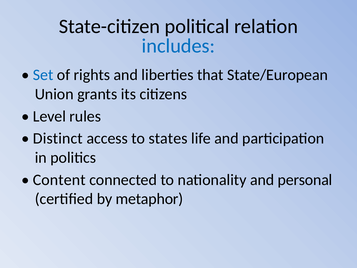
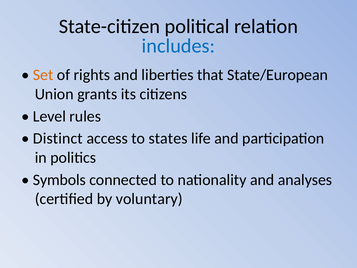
Set colour: blue -> orange
Content: Content -> Symbols
personal: personal -> analyses
metaphor: metaphor -> voluntary
